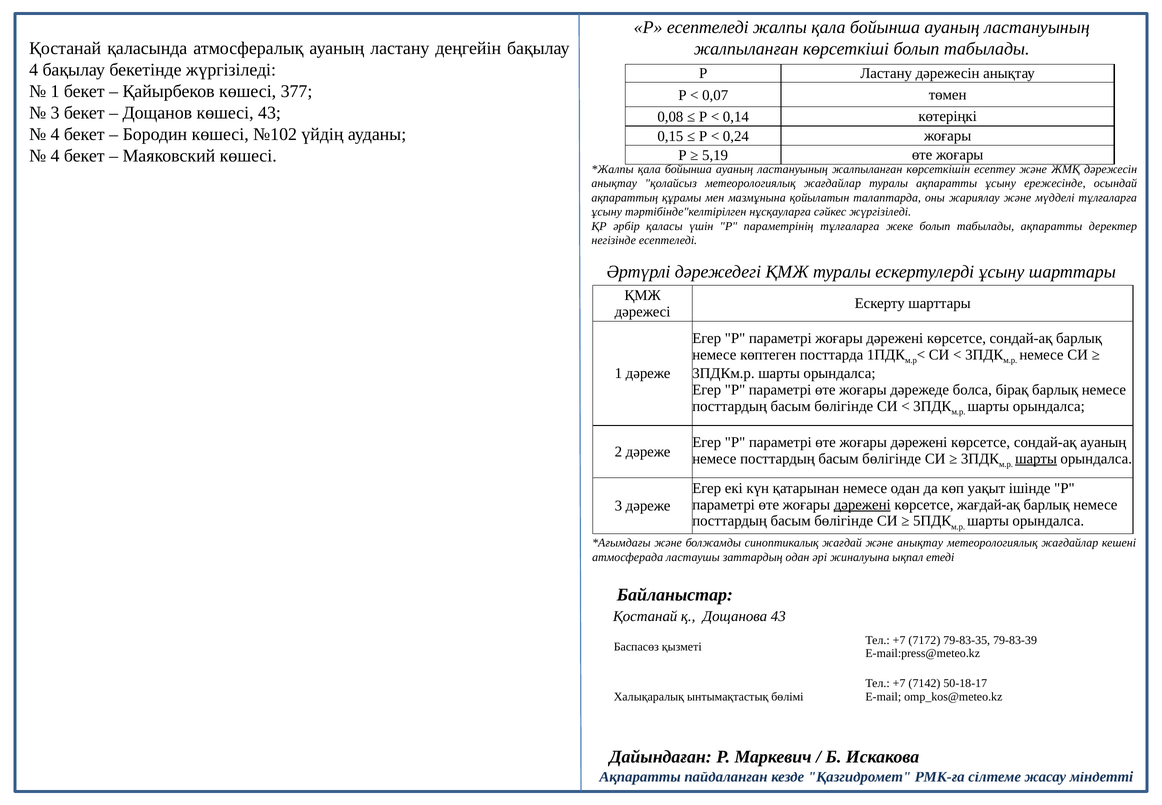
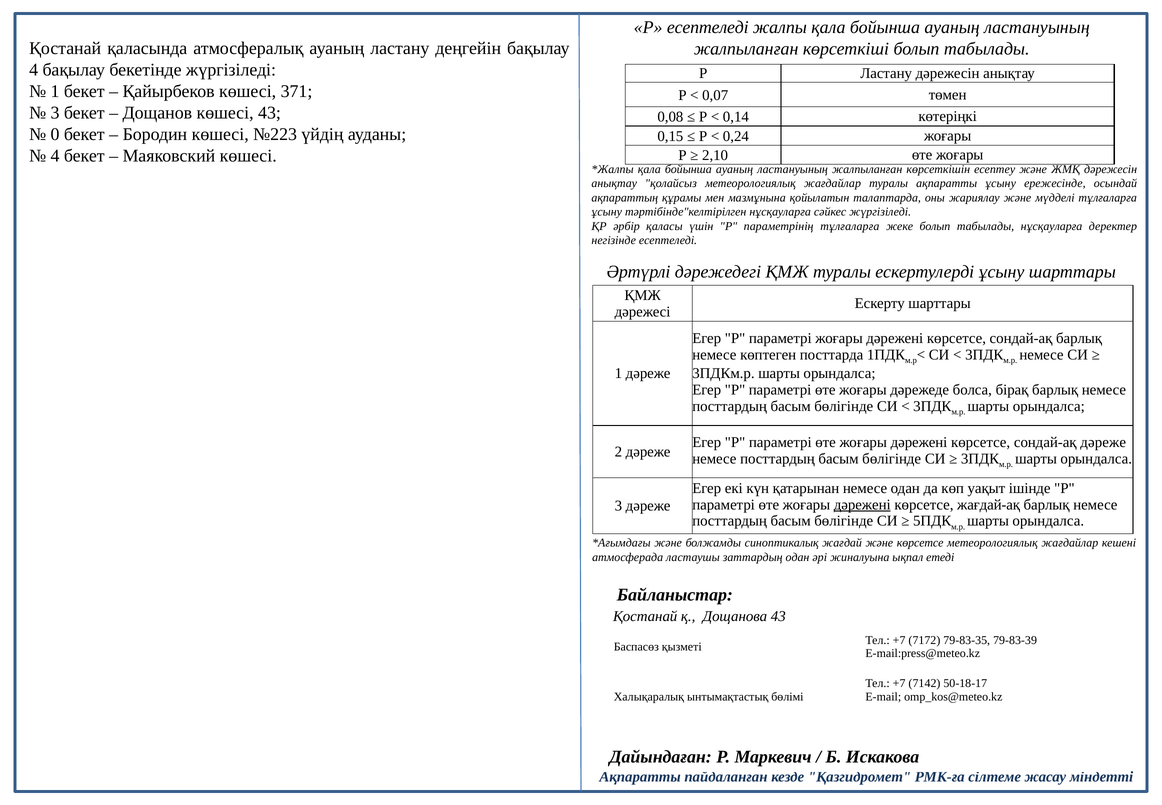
377: 377 -> 371
4 at (55, 134): 4 -> 0
№102: №102 -> №223
5,19: 5,19 -> 2,10
табылады ақпаратты: ақпаратты -> нұсқауларға
сондай-ақ ауаның: ауаның -> дәреже
шарты at (1036, 458) underline: present -> none
және анықтау: анықтау -> көрсетсе
